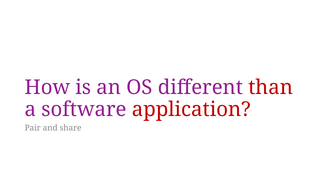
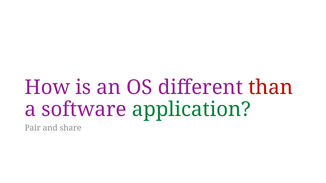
application colour: red -> green
